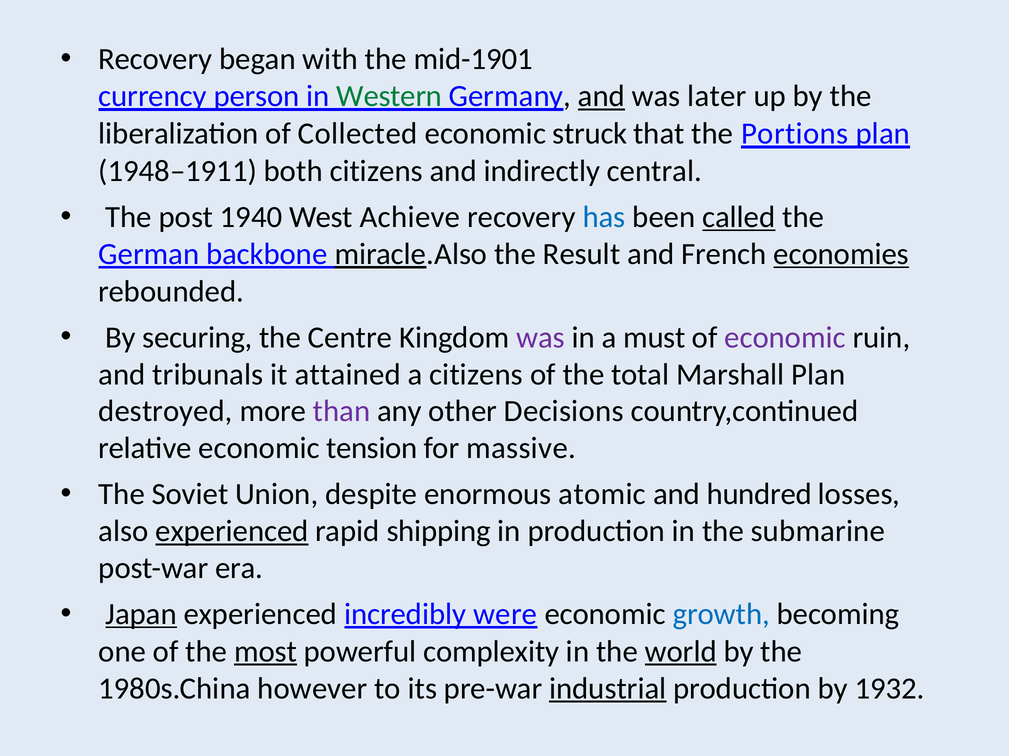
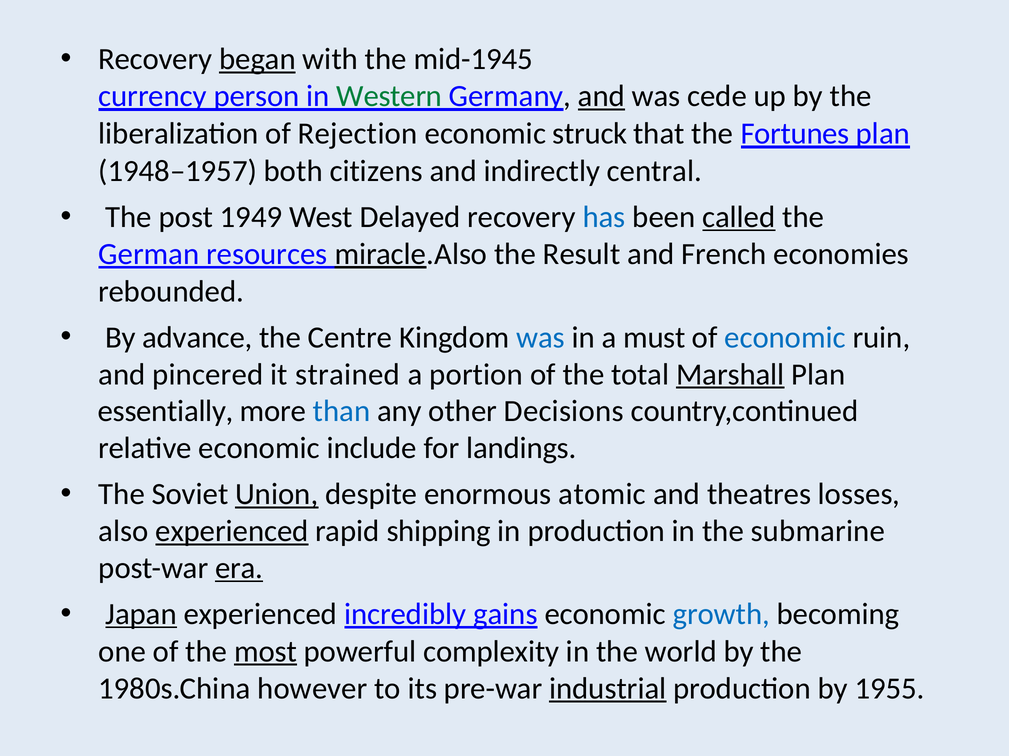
began underline: none -> present
mid-1901: mid-1901 -> mid-1945
later: later -> cede
Collected: Collected -> Rejection
Portions: Portions -> Fortunes
1948–1911: 1948–1911 -> 1948–1957
1940: 1940 -> 1949
Achieve: Achieve -> Delayed
backbone: backbone -> resources
economies underline: present -> none
securing: securing -> advance
was at (541, 338) colour: purple -> blue
economic at (785, 338) colour: purple -> blue
tribunals: tribunals -> pincered
attained: attained -> strained
a citizens: citizens -> portion
Marshall underline: none -> present
destroyed: destroyed -> essentially
than colour: purple -> blue
tension: tension -> include
massive: massive -> landings
Union underline: none -> present
hundred: hundred -> theatres
era underline: none -> present
were: were -> gains
world underline: present -> none
1932: 1932 -> 1955
